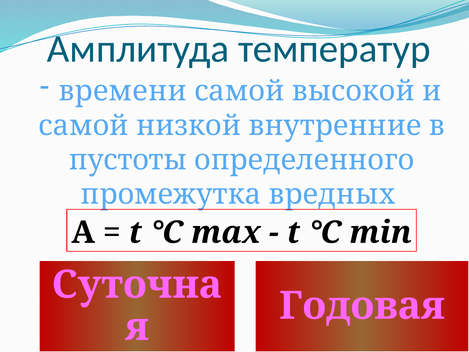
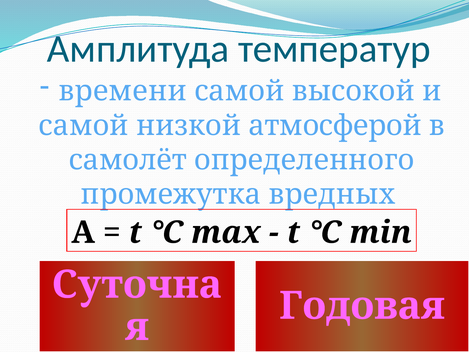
внутренние: внутренние -> атмосферой
пустоты: пустоты -> самолёт
